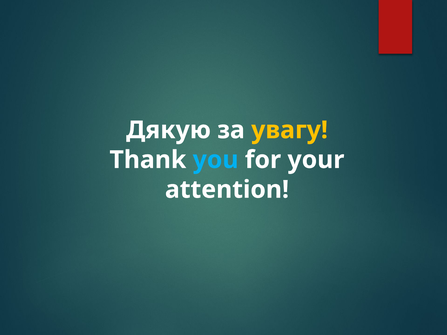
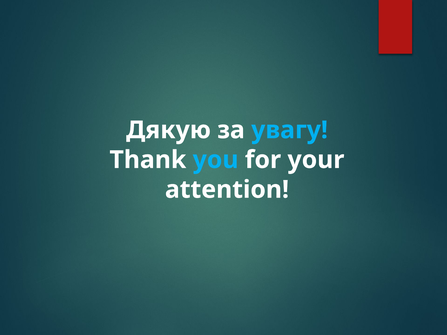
увагу colour: yellow -> light blue
